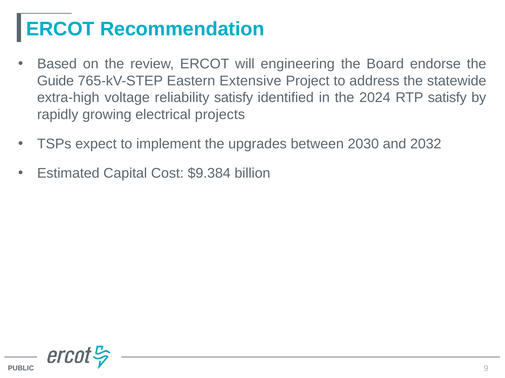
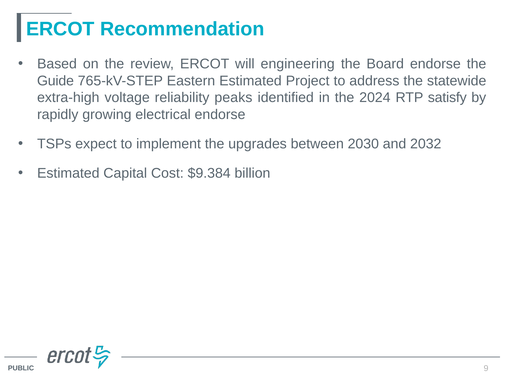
Eastern Extensive: Extensive -> Estimated
reliability satisfy: satisfy -> peaks
electrical projects: projects -> endorse
